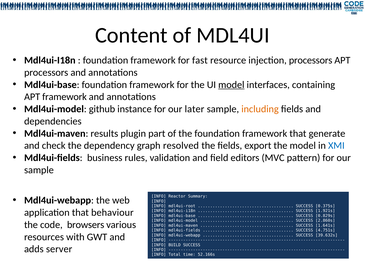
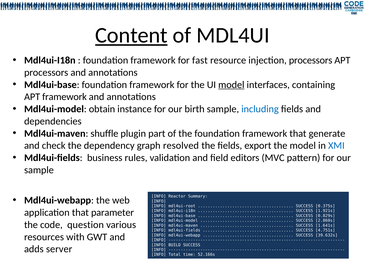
Content underline: none -> present
github: github -> obtain
later: later -> birth
including colour: orange -> blue
results: results -> shuffle
behaviour: behaviour -> parameter
browsers: browsers -> question
